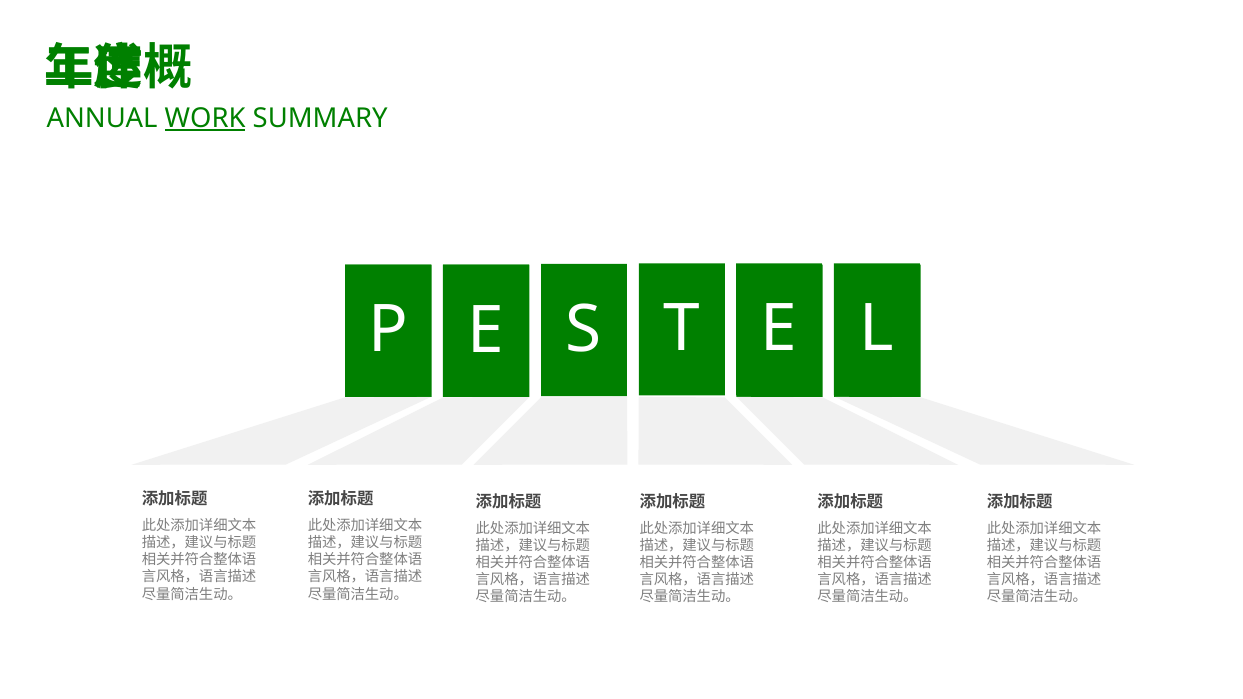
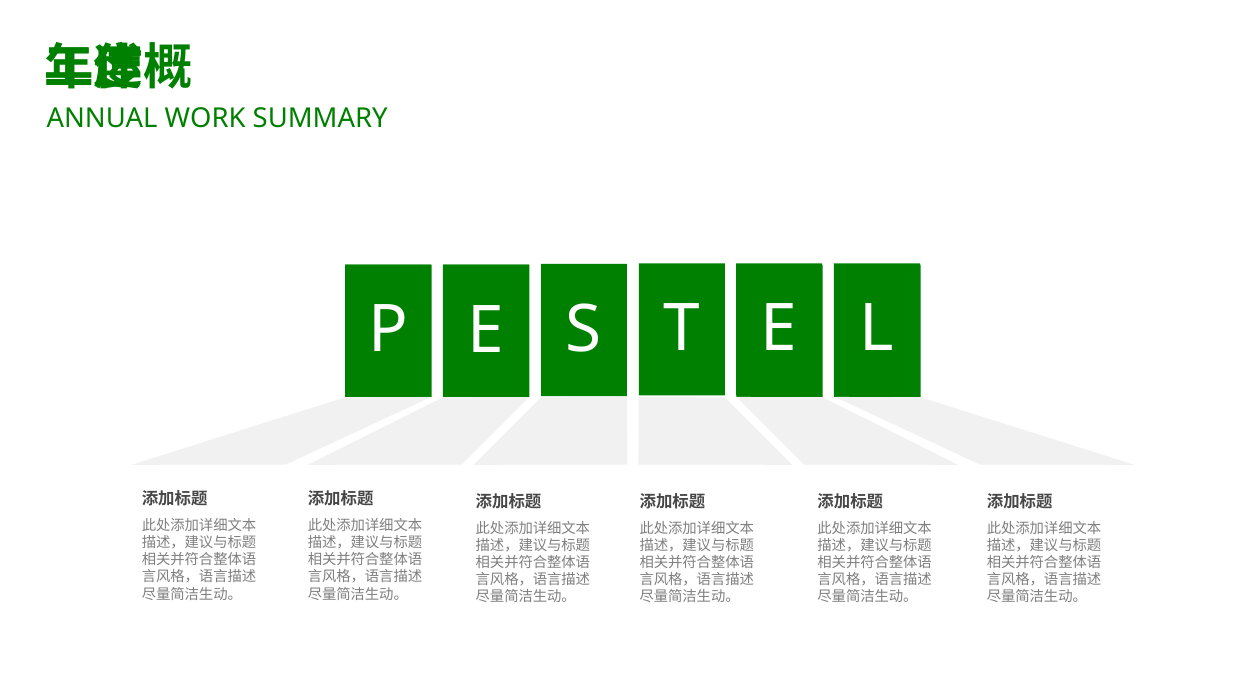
WORK underline: present -> none
